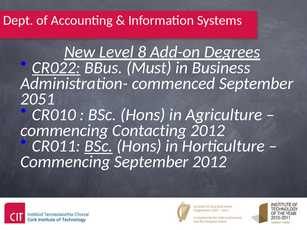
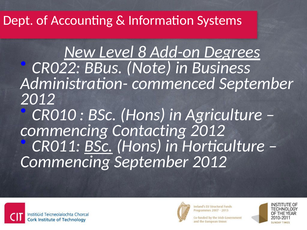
CR022 underline: present -> none
Must: Must -> Note
2051 at (38, 99): 2051 -> 2012
